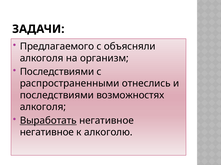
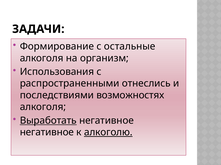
Предлагаемого: Предлагаемого -> Формирование
объясняли: объясняли -> остальные
Последствиями at (57, 72): Последствиями -> Использования
алкоголю underline: none -> present
